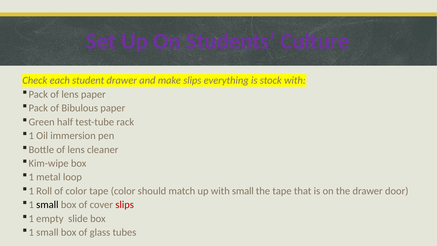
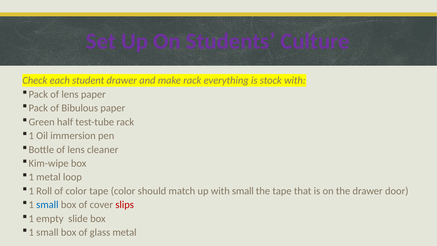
make slips: slips -> rack
small at (47, 205) colour: black -> blue
glass tubes: tubes -> metal
